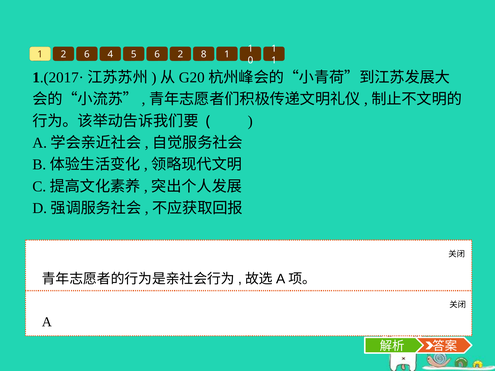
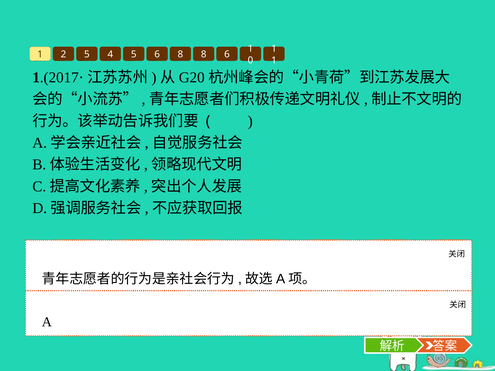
2 6: 6 -> 5
6 2: 2 -> 8
8 1: 1 -> 6
